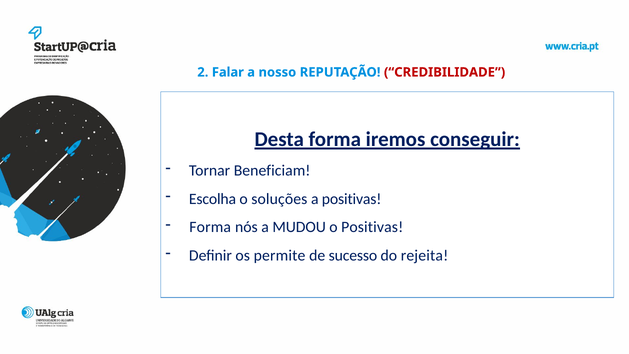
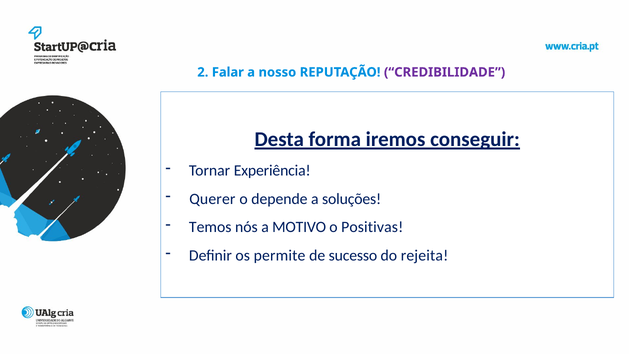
CREDIBILIDADE colour: red -> purple
Beneficiam: Beneficiam -> Experiência
Escolha: Escolha -> Querer
soluções: soluções -> depende
a positivas: positivas -> soluções
Forma at (210, 227): Forma -> Temos
MUDOU: MUDOU -> MOTIVO
